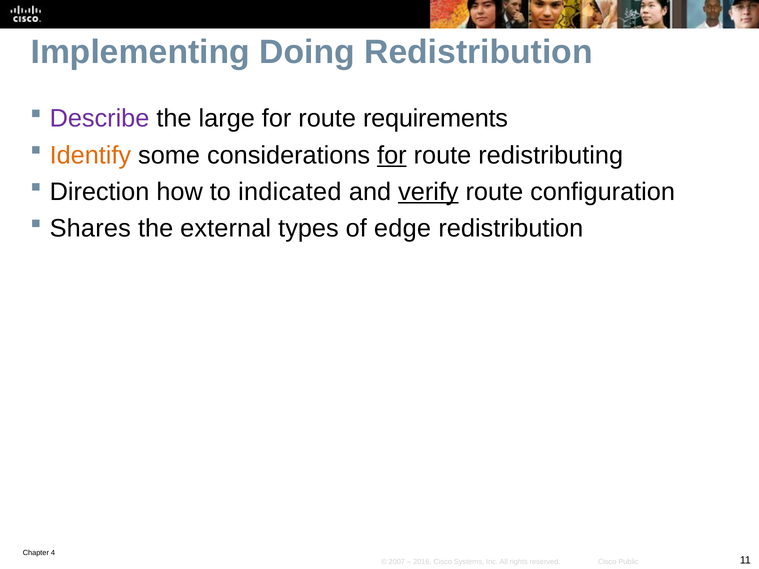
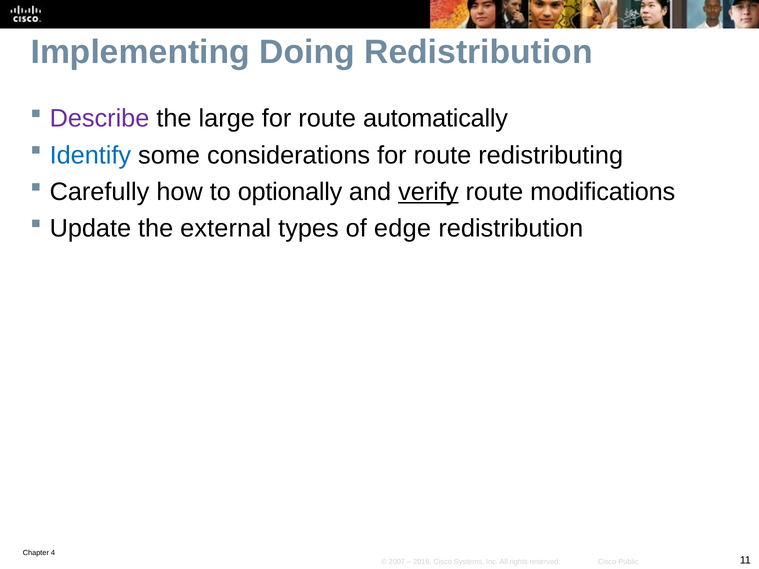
requirements: requirements -> automatically
Identify colour: orange -> blue
for at (392, 155) underline: present -> none
Direction: Direction -> Carefully
indicated: indicated -> optionally
configuration: configuration -> modifications
Shares: Shares -> Update
